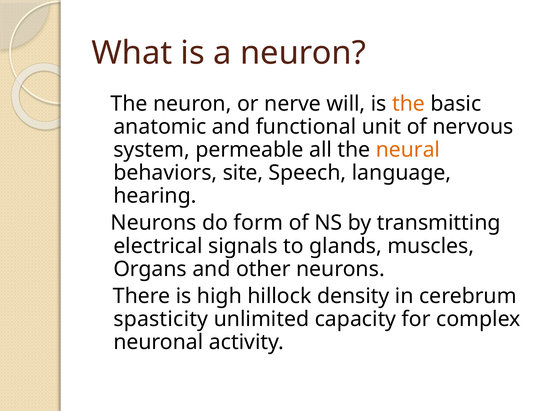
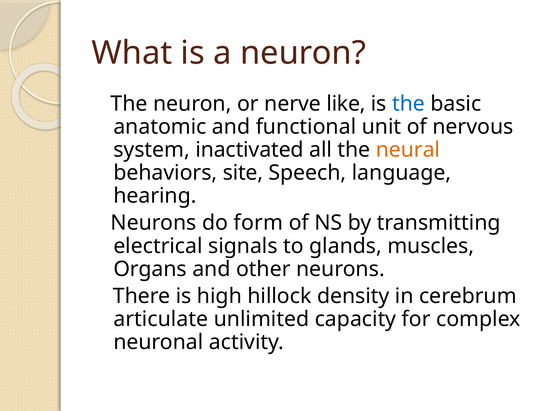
will: will -> like
the at (409, 104) colour: orange -> blue
permeable: permeable -> inactivated
spasticity: spasticity -> articulate
